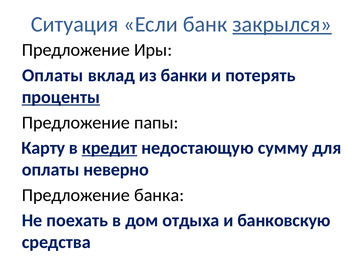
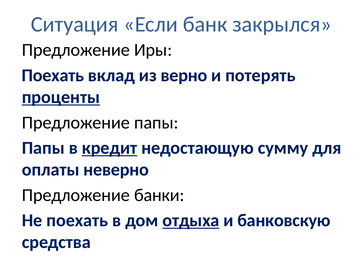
закрылся underline: present -> none
Оплаты at (53, 75): Оплаты -> Поехать
банки: банки -> верно
Карту at (43, 148): Карту -> Папы
банка: банка -> банки
отдыха underline: none -> present
